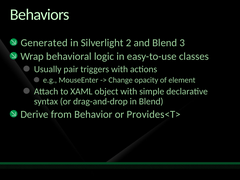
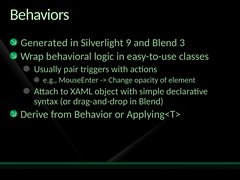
2: 2 -> 9
Provides<T>: Provides<T> -> Applying<T>
